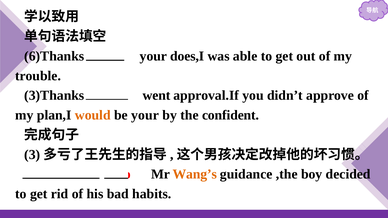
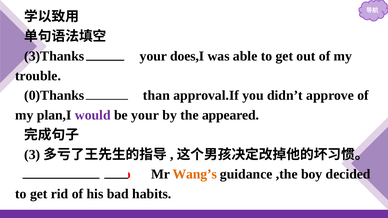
6)Thanks: 6)Thanks -> 3)Thanks
3)Thanks: 3)Thanks -> 0)Thanks
went: went -> than
would colour: orange -> purple
confident: confident -> appeared
